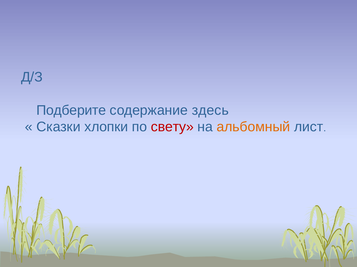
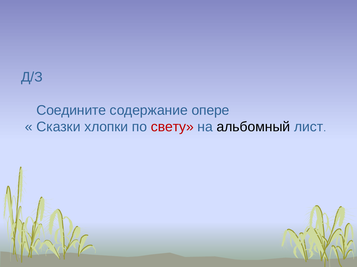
Подберите: Подберите -> Соедините
здесь: здесь -> опере
альбомный colour: orange -> black
